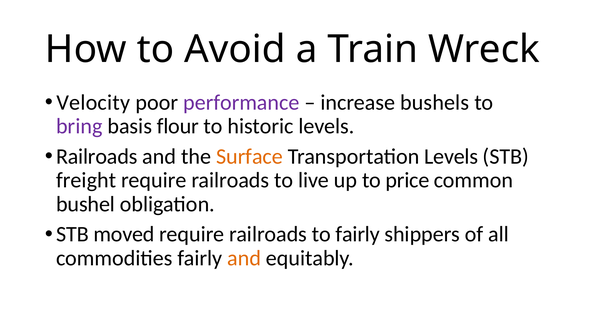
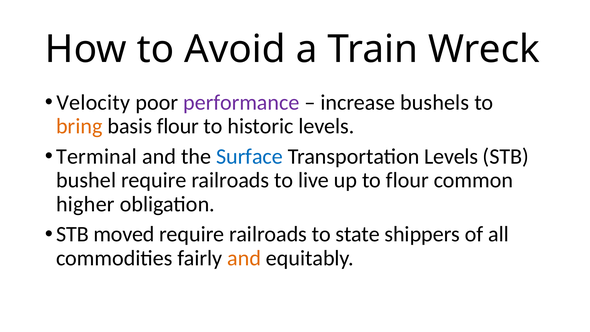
bring colour: purple -> orange
Railroads at (97, 156): Railroads -> Terminal
Surface colour: orange -> blue
freight: freight -> bushel
to price: price -> flour
bushel: bushel -> higher
to fairly: fairly -> state
